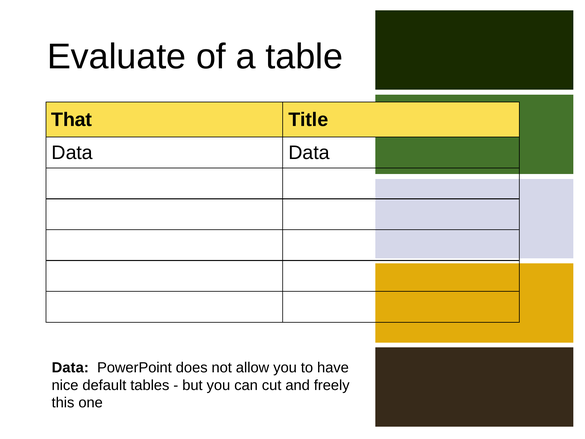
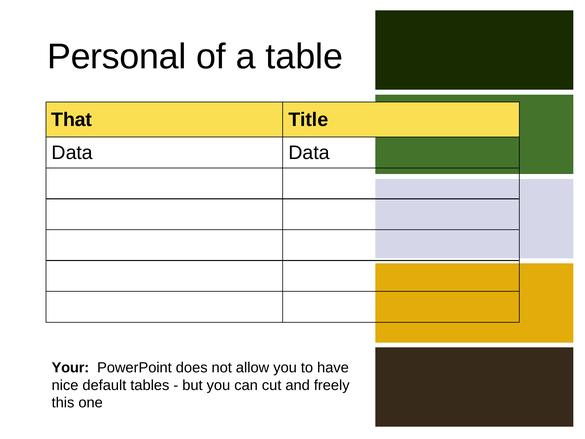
Evaluate: Evaluate -> Personal
Data at (70, 367): Data -> Your
